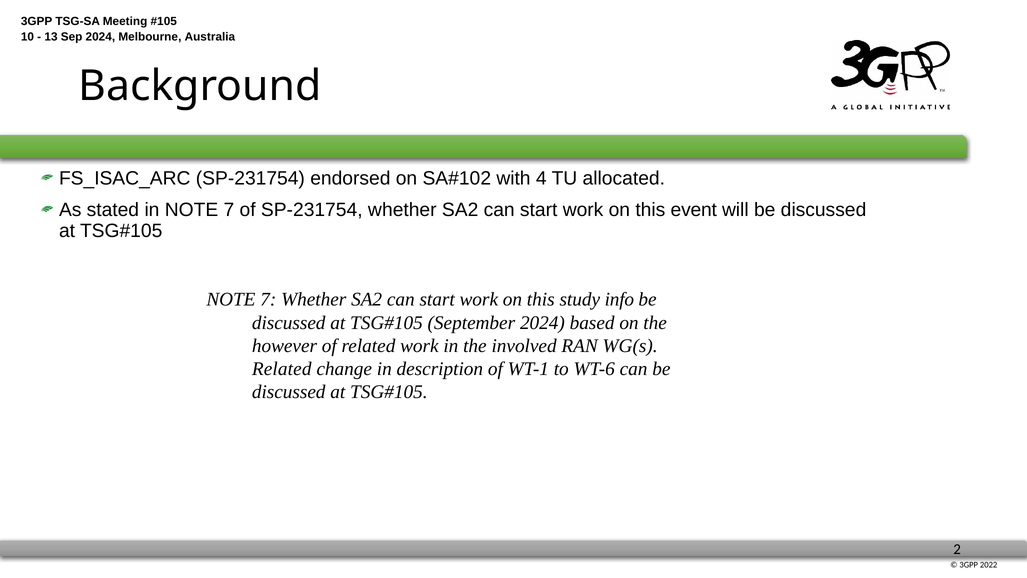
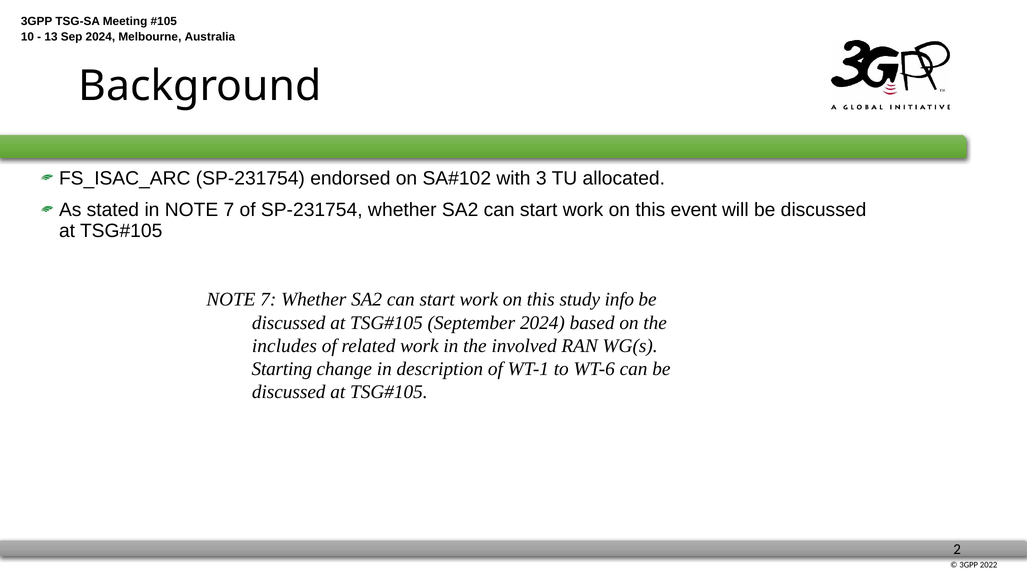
4: 4 -> 3
however: however -> includes
Related at (282, 369): Related -> Starting
